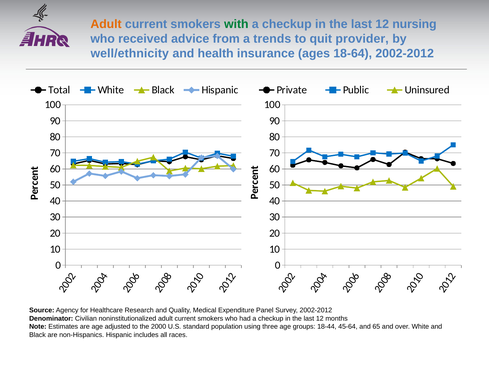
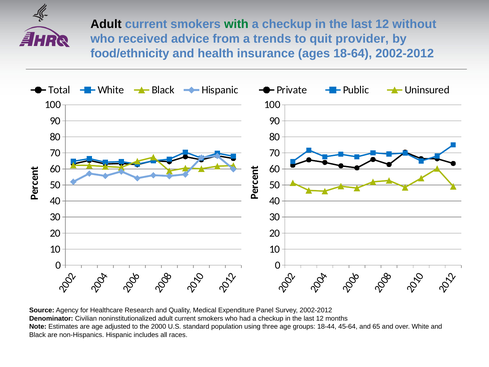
Adult at (106, 24) colour: orange -> black
nursing: nursing -> without
well/ethnicity: well/ethnicity -> food/ethnicity
